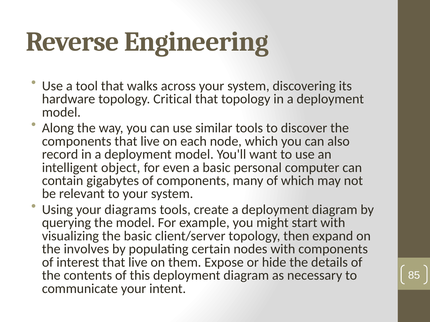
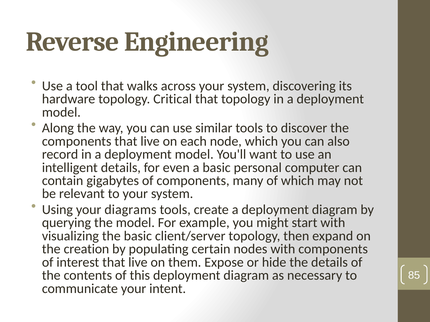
intelligent object: object -> details
involves: involves -> creation
